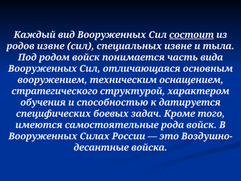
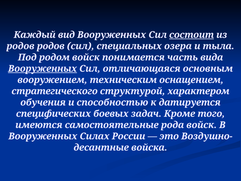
родов извне: извне -> родов
специальных извне: извне -> озера
Вооруженных at (43, 69) underline: none -> present
